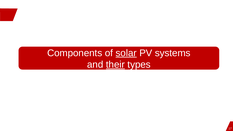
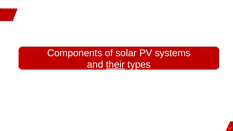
solar underline: present -> none
